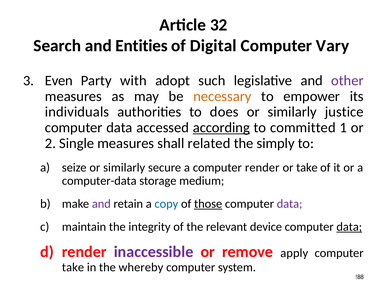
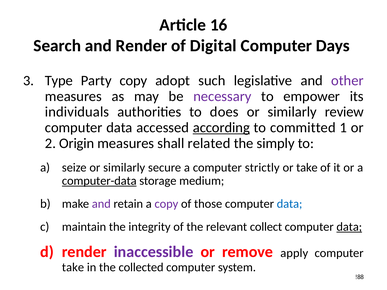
32: 32 -> 16
and Entities: Entities -> Render
Vary: Vary -> Days
Even: Even -> Type
Party with: with -> copy
necessary colour: orange -> purple
justice: justice -> review
Single: Single -> Origin
computer render: render -> strictly
computer-data underline: none -> present
copy at (166, 204) colour: blue -> purple
those underline: present -> none
data at (290, 204) colour: purple -> blue
device: device -> collect
whereby: whereby -> collected
